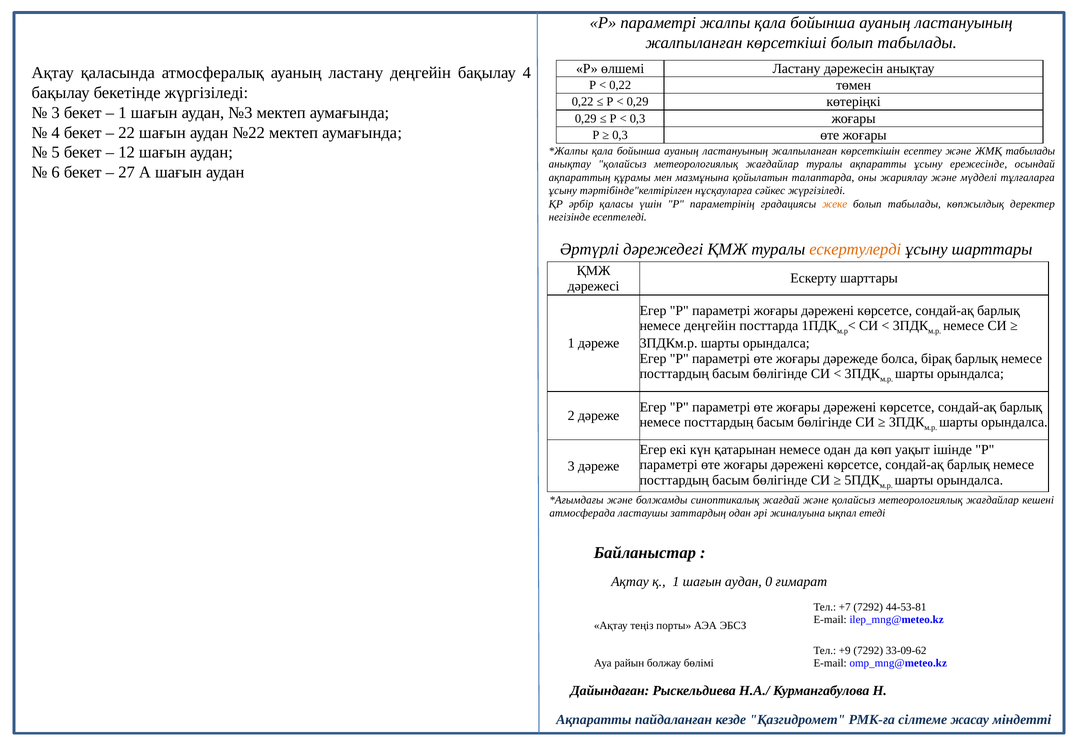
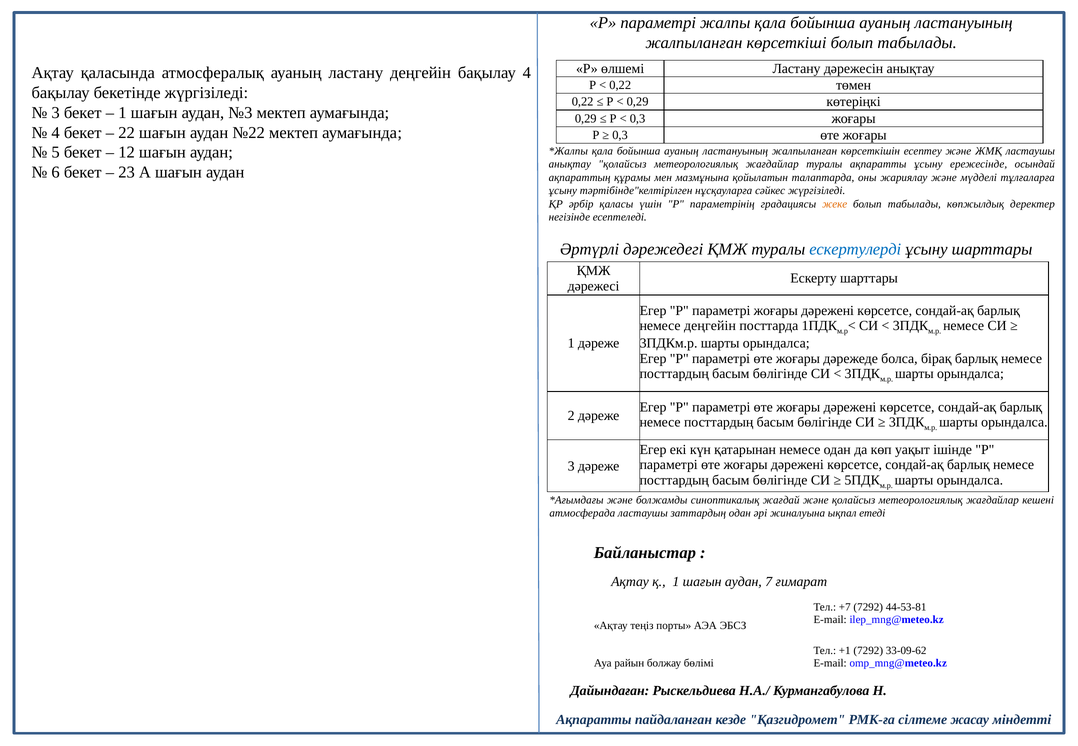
ЖМҚ табылады: табылады -> ластаушы
27: 27 -> 23
ескертулерді colour: orange -> blue
0: 0 -> 7
+9: +9 -> +1
